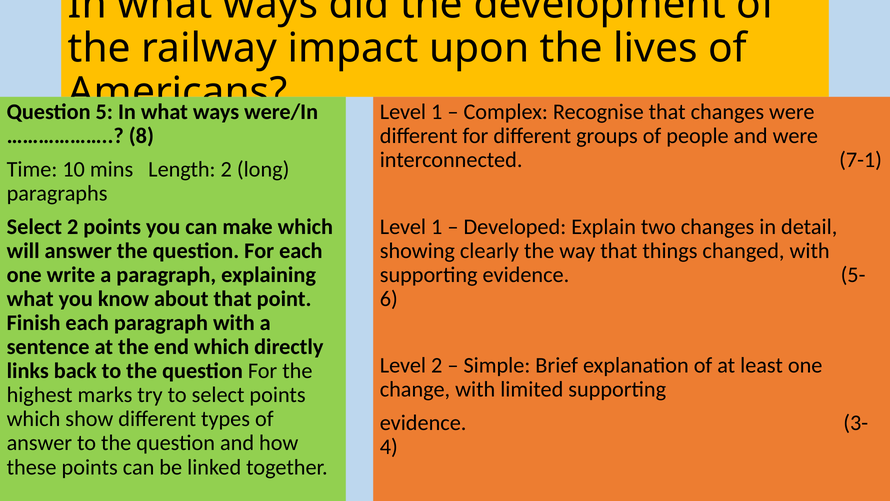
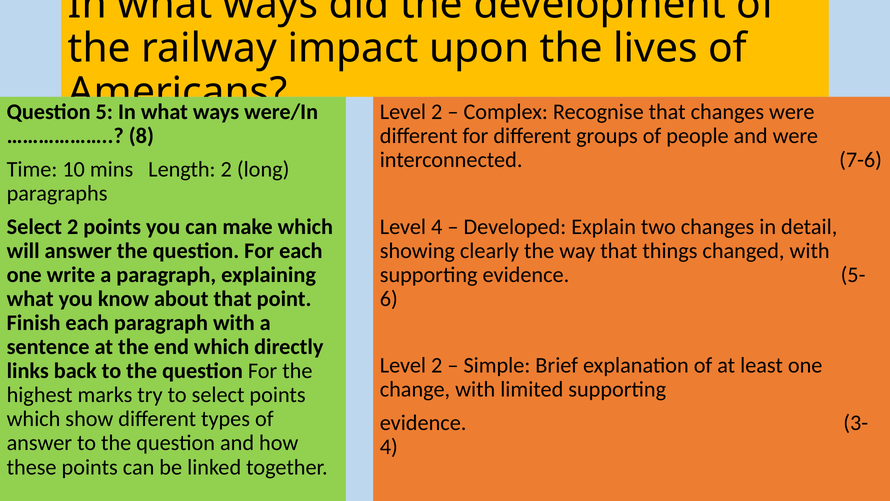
1 at (437, 112): 1 -> 2
7-1: 7-1 -> 7-6
1 at (437, 227): 1 -> 4
